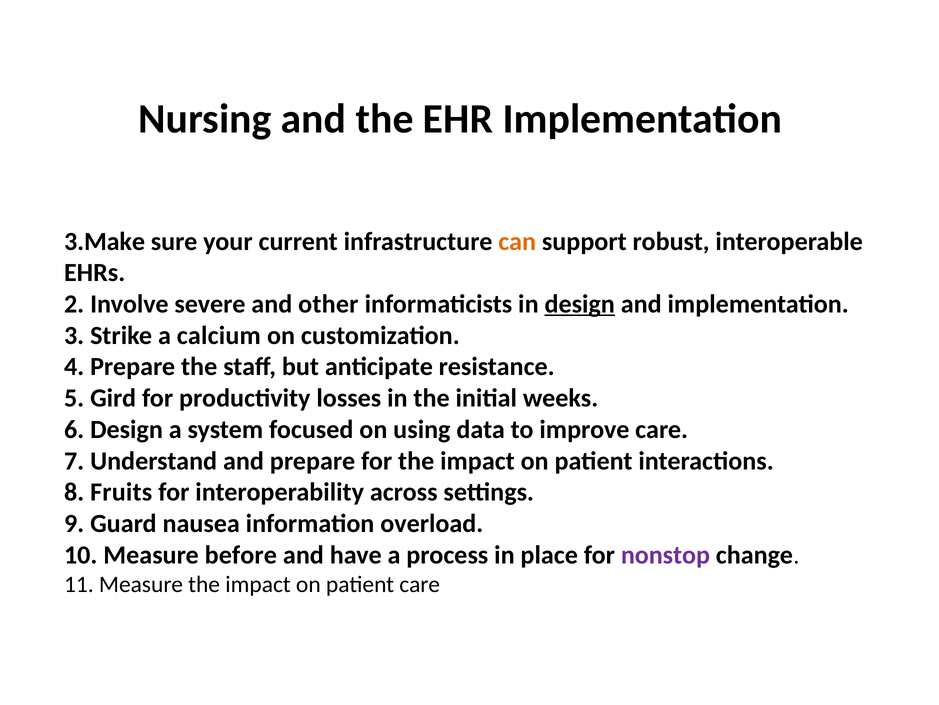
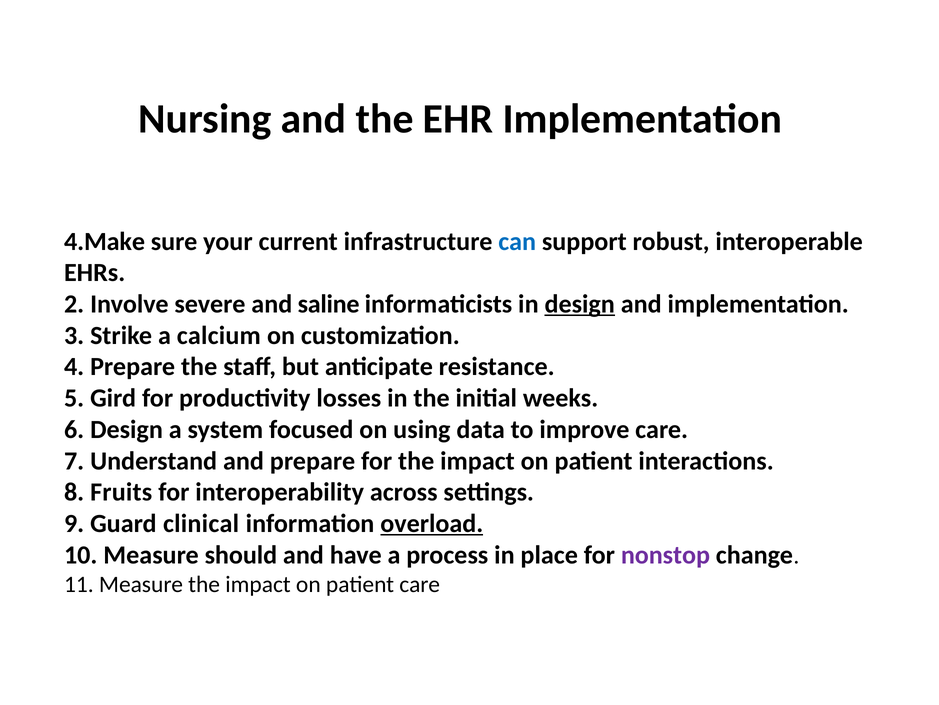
3.Make: 3.Make -> 4.Make
can colour: orange -> blue
other: other -> saline
nausea: nausea -> clinical
overload underline: none -> present
before: before -> should
